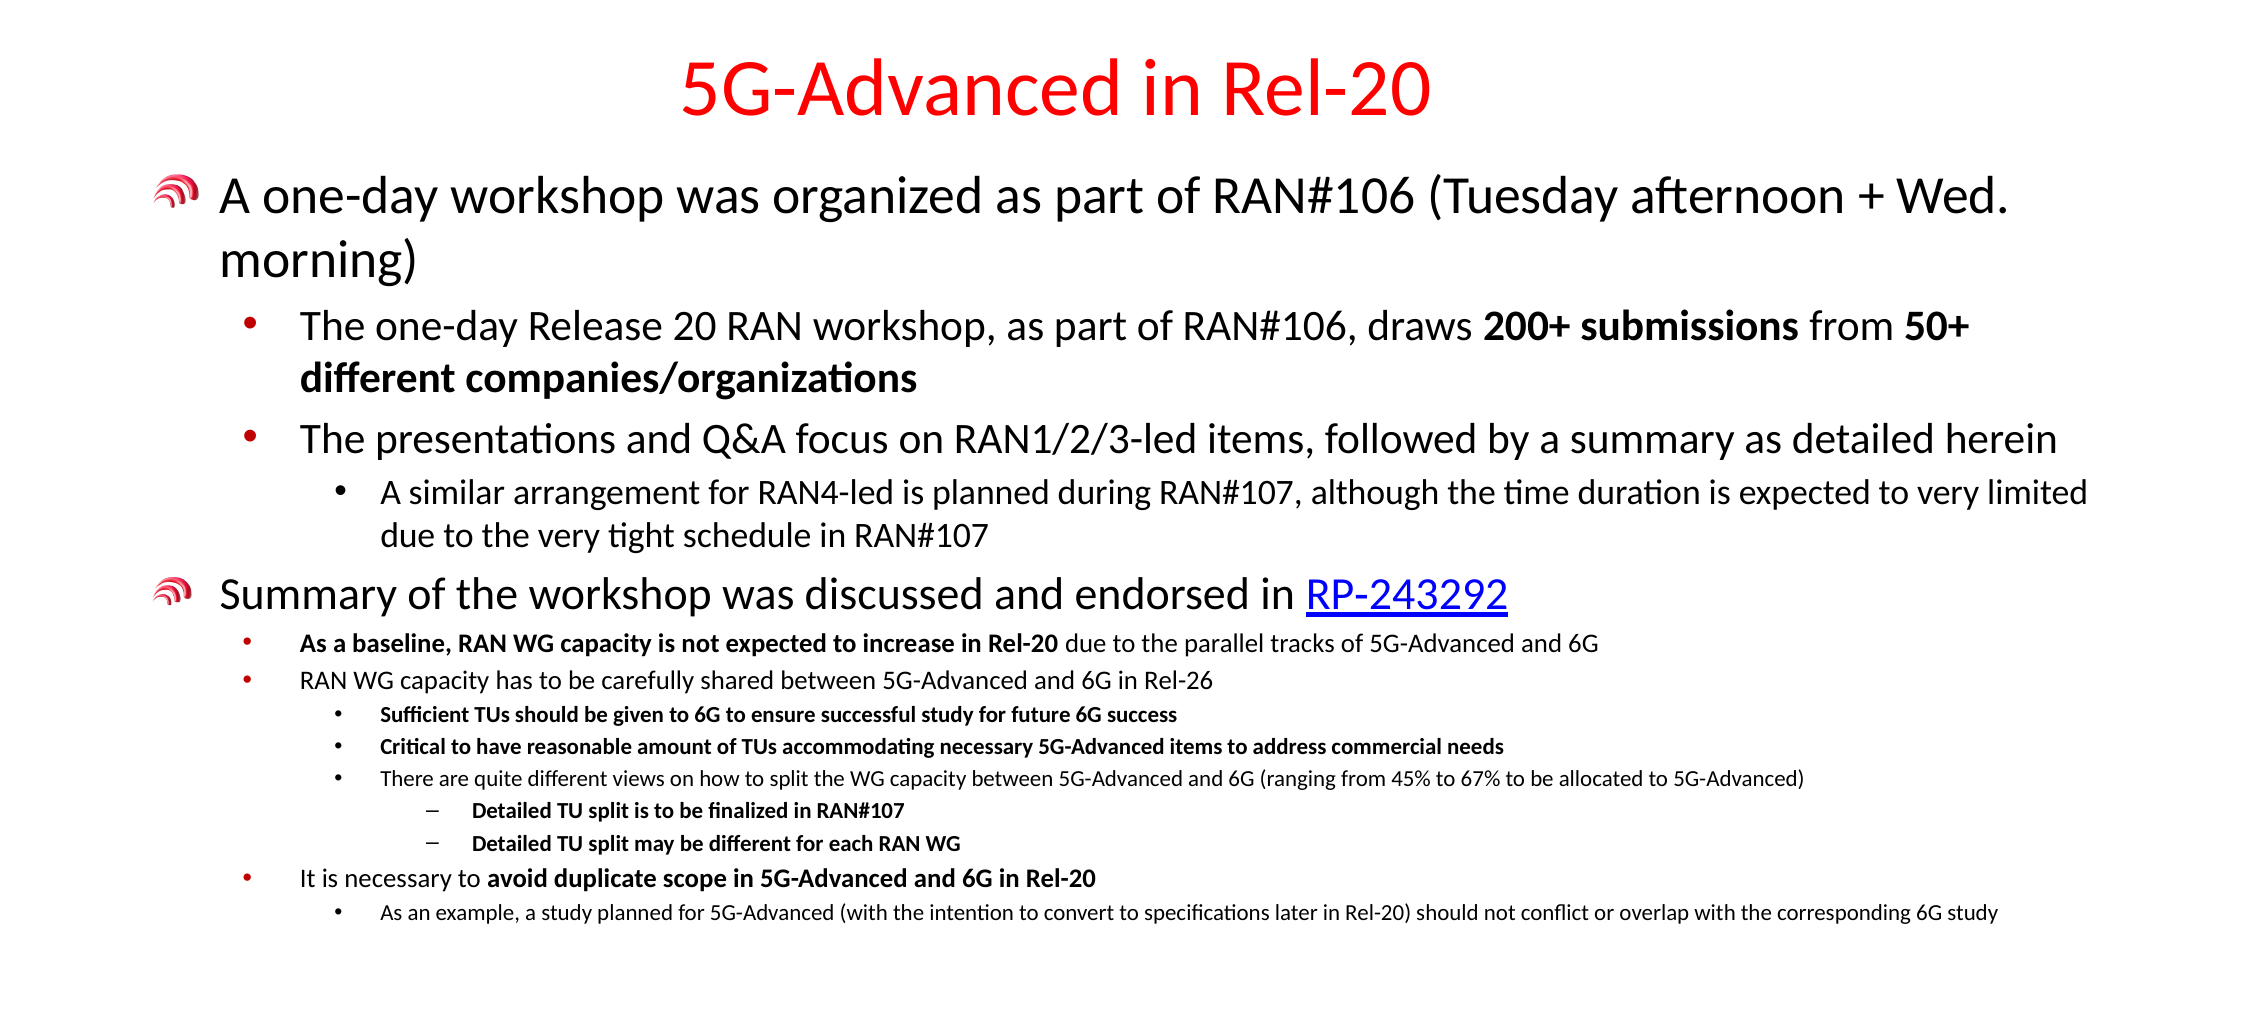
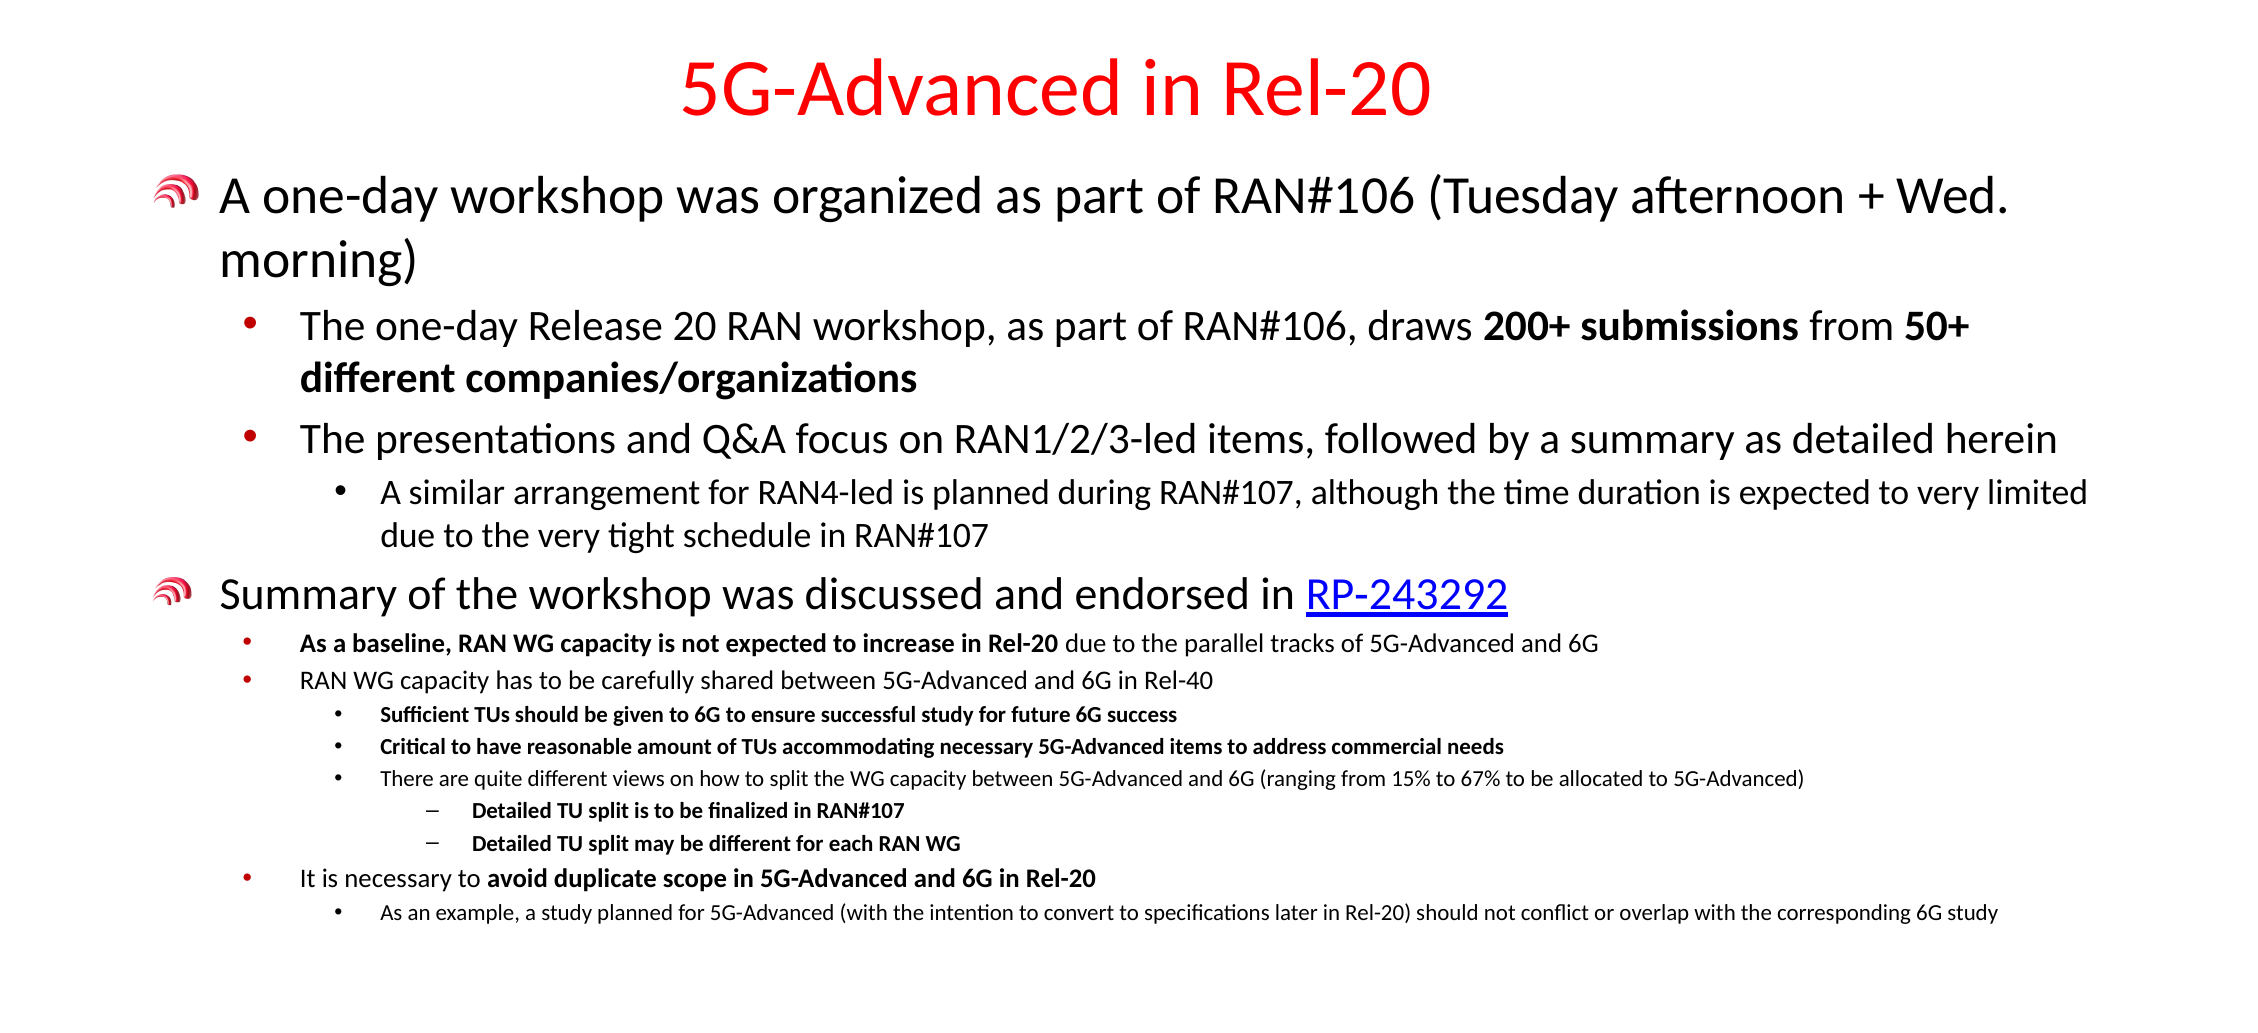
Rel-26: Rel-26 -> Rel-40
45%: 45% -> 15%
